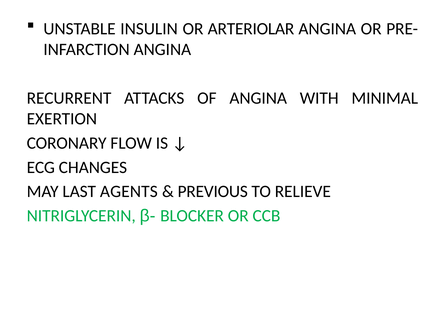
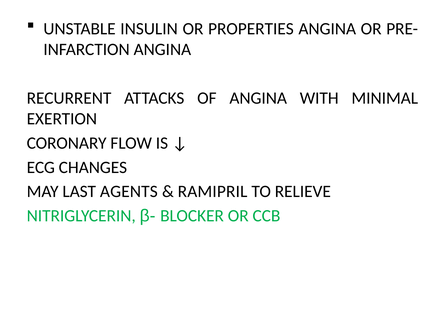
ARTERIOLAR: ARTERIOLAR -> PROPERTIES
PREVIOUS: PREVIOUS -> RAMIPRIL
